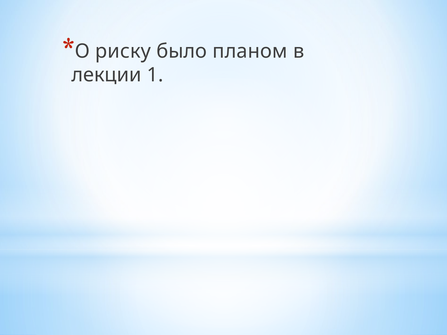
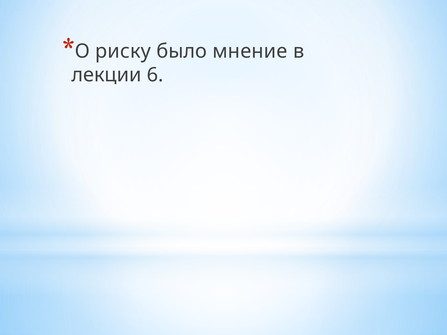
планом: планом -> мнение
1: 1 -> 6
